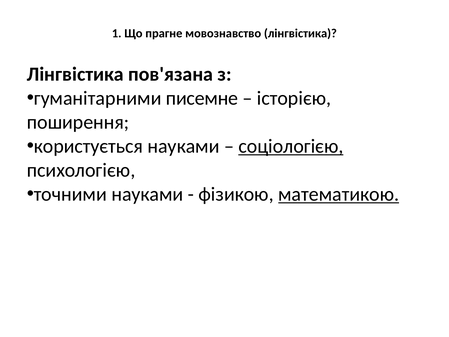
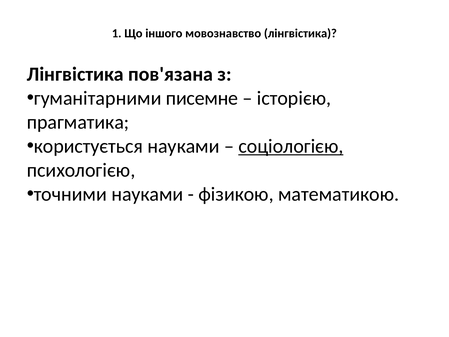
прагне: прагне -> іншого
поширення: поширення -> прагматика
математикою underline: present -> none
